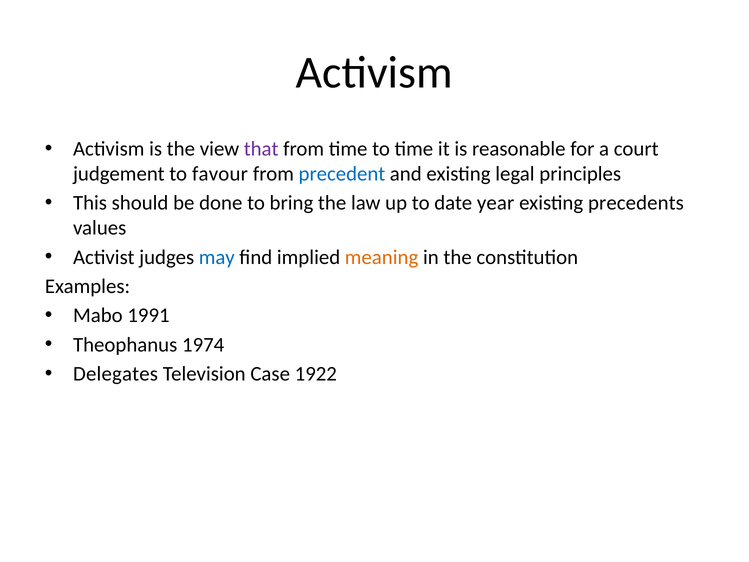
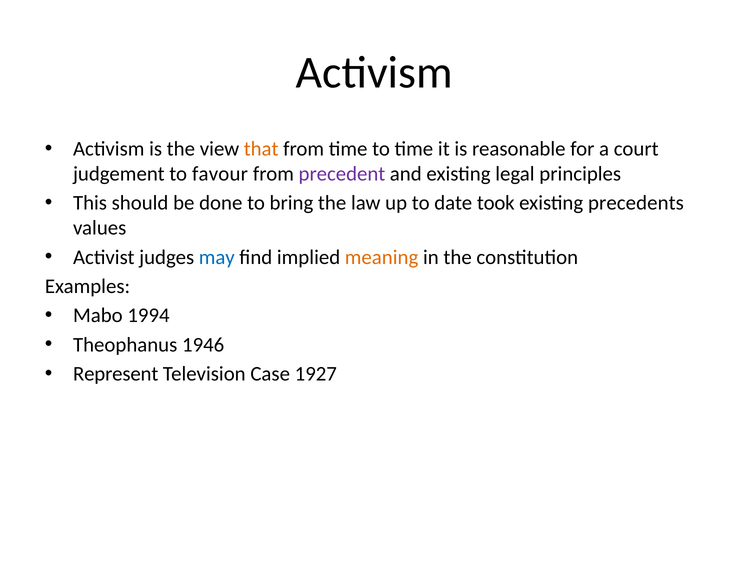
that colour: purple -> orange
precedent colour: blue -> purple
year: year -> took
1991: 1991 -> 1994
1974: 1974 -> 1946
Delegates: Delegates -> Represent
1922: 1922 -> 1927
